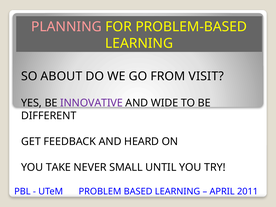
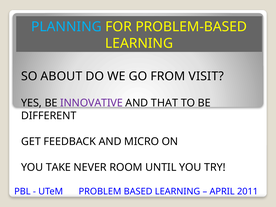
PLANNING colour: pink -> light blue
WIDE: WIDE -> THAT
HEARD: HEARD -> MICRO
SMALL: SMALL -> ROOM
